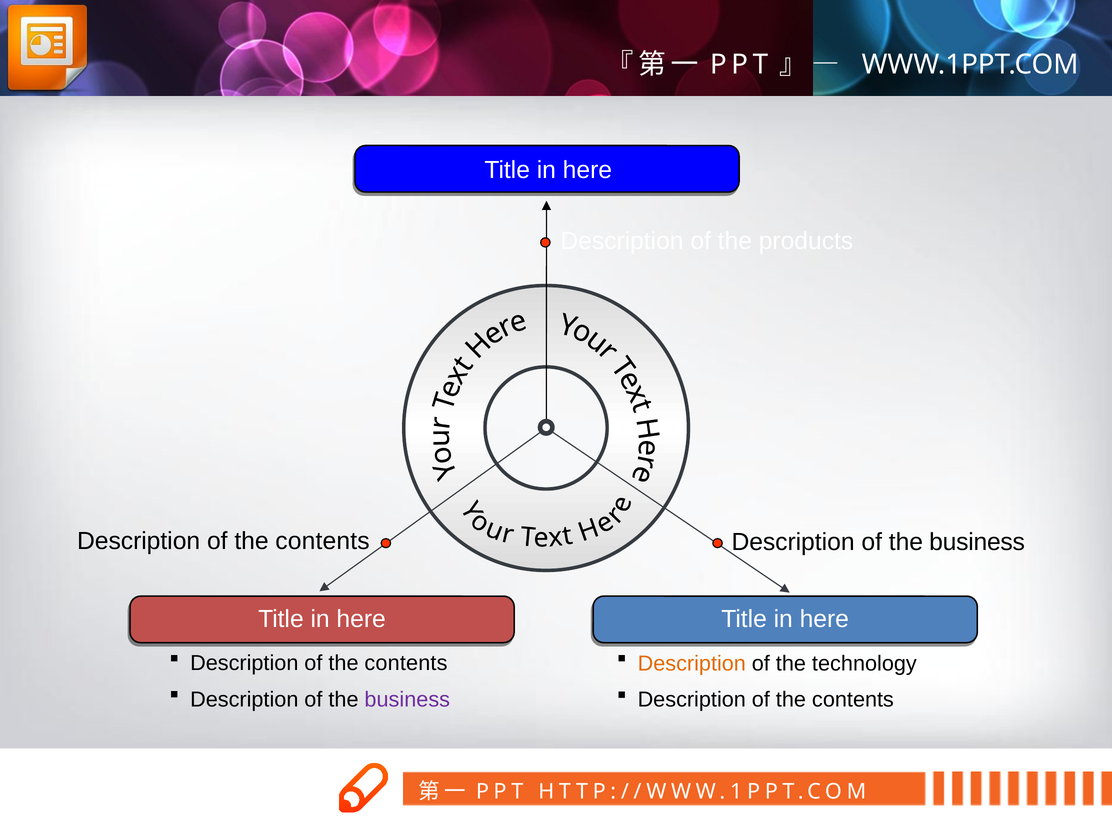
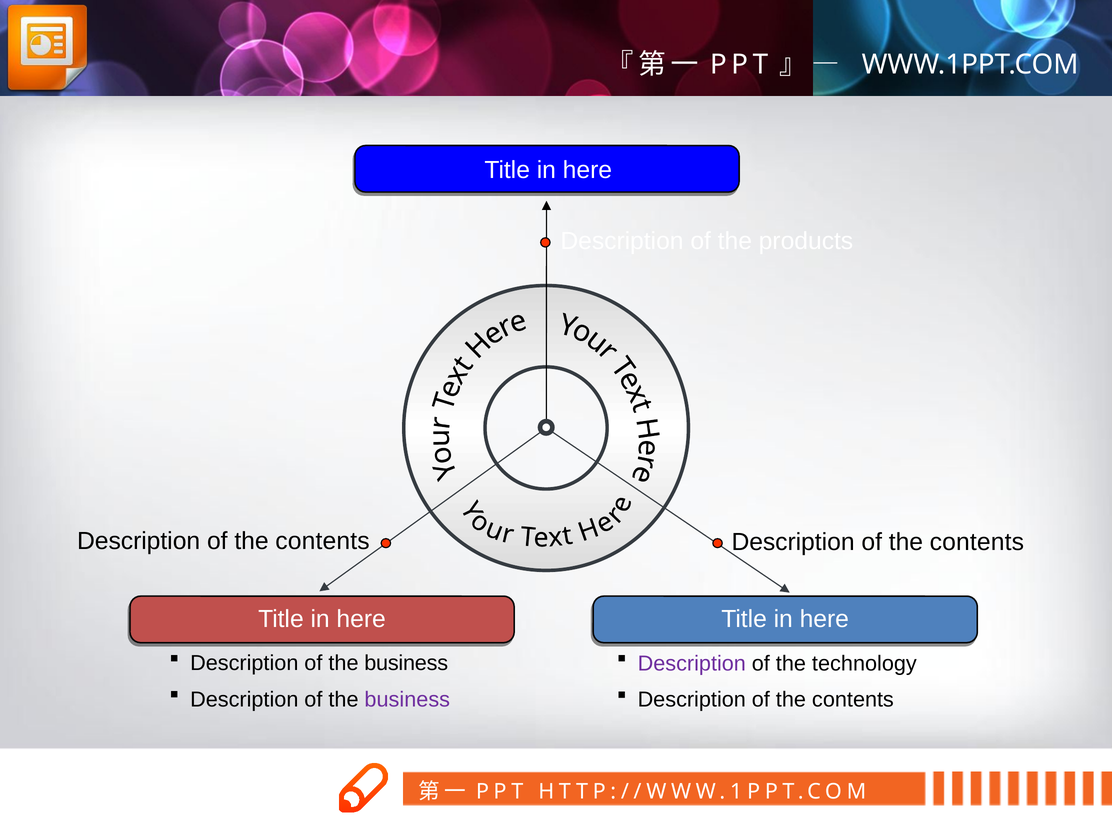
business at (977, 542): business -> contents
contents at (406, 663): contents -> business
Description at (692, 663) colour: orange -> purple
